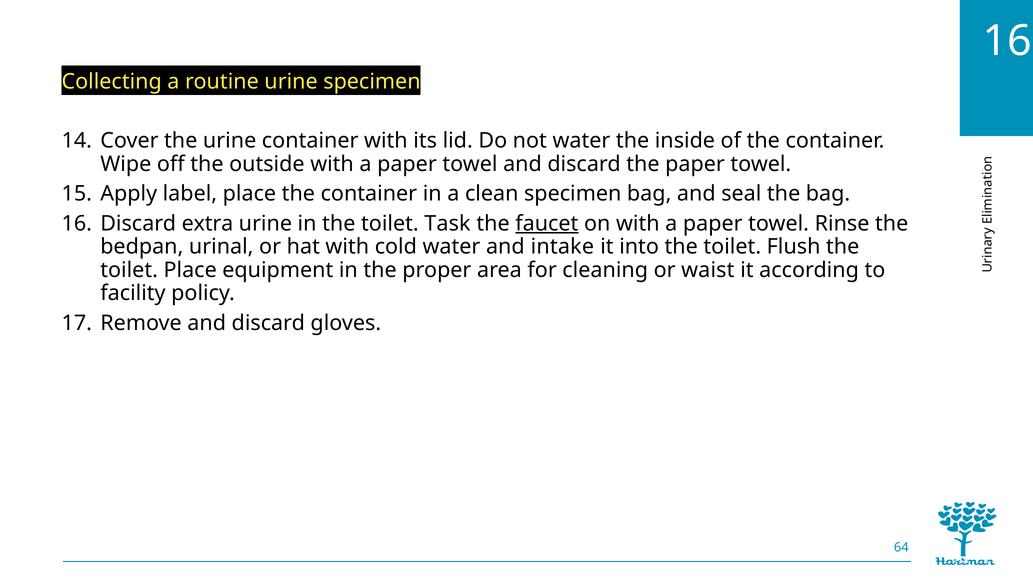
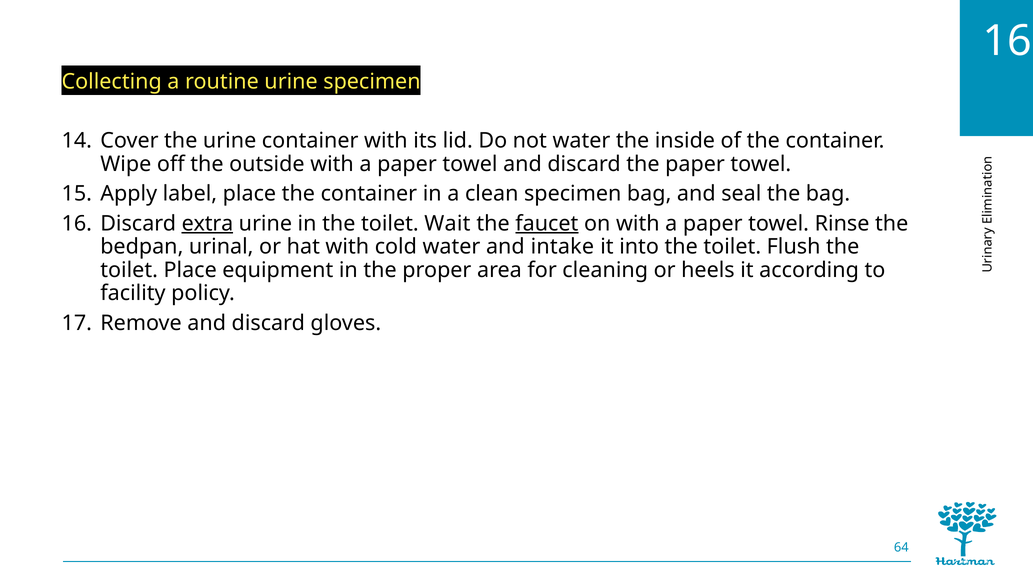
extra underline: none -> present
Task: Task -> Wait
waist: waist -> heels
